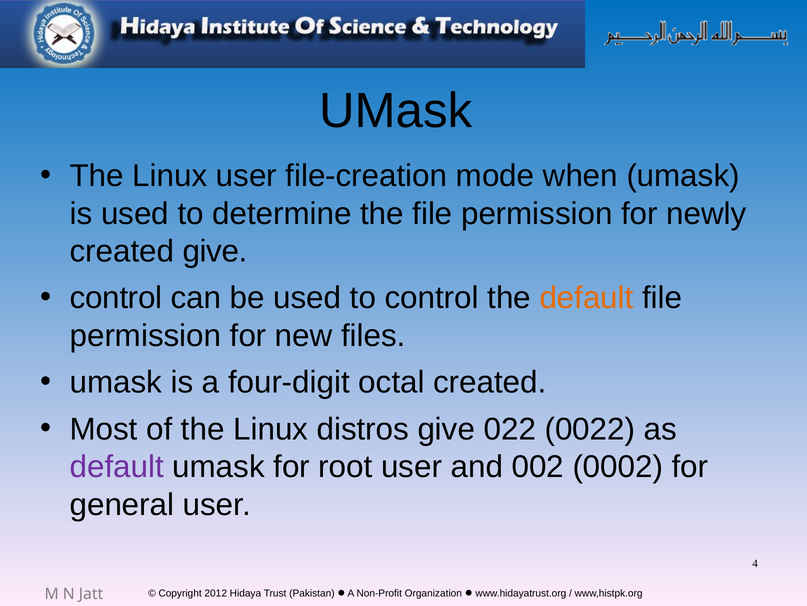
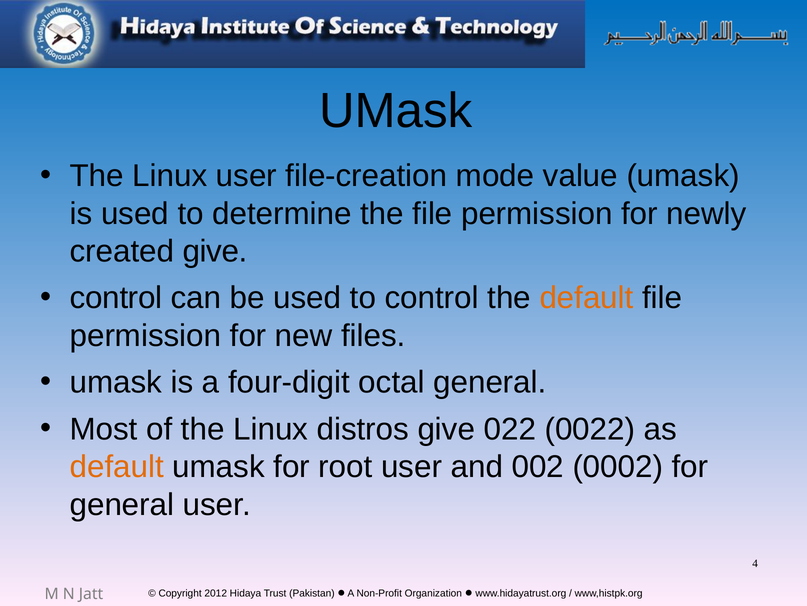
when: when -> value
octal created: created -> general
default at (117, 466) colour: purple -> orange
